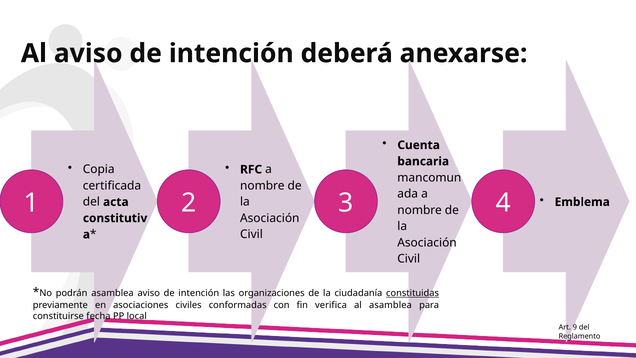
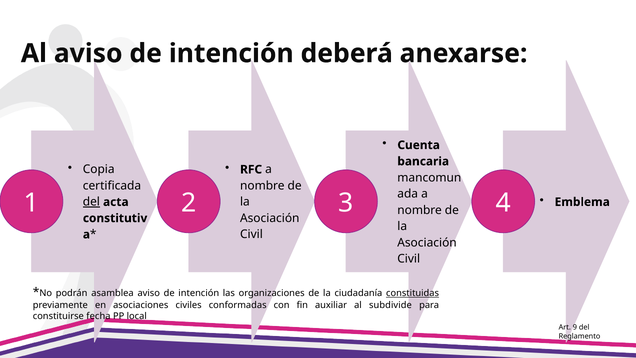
del at (91, 202) underline: none -> present
verifica: verifica -> auxiliar
al asamblea: asamblea -> subdivide
